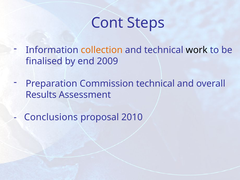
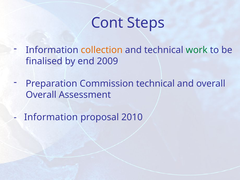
work colour: black -> green
Results at (41, 95): Results -> Overall
Conclusions at (51, 117): Conclusions -> Information
